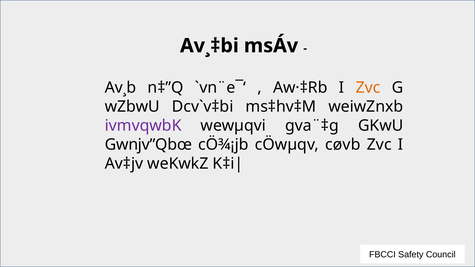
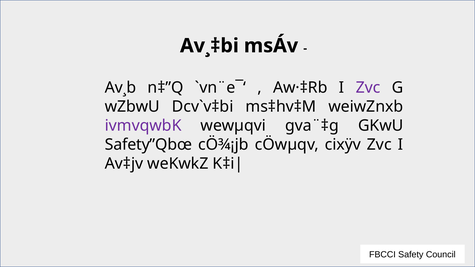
Zvc at (368, 88) colour: orange -> purple
Gwnjv”Qbœ: Gwnjv”Qbœ -> Safety”Qbœ
cøvb: cøvb -> cixÿv
